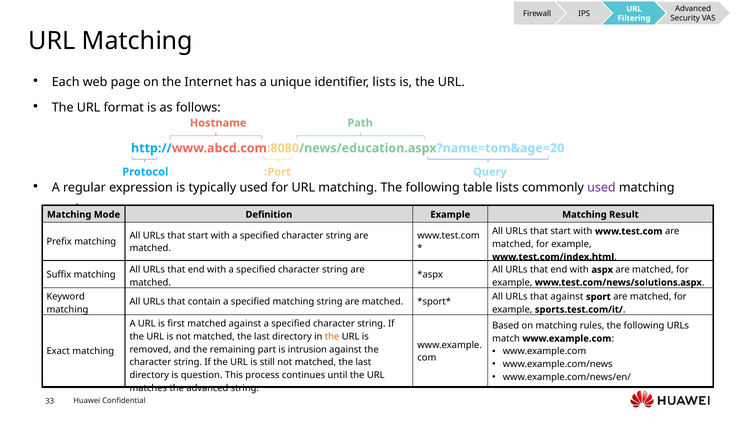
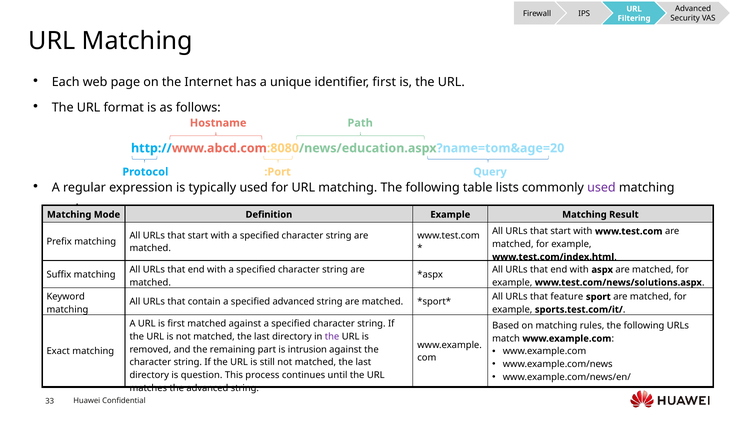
identifier lists: lists -> first
that against: against -> feature
specified matching: matching -> advanced
the at (332, 337) colour: orange -> purple
